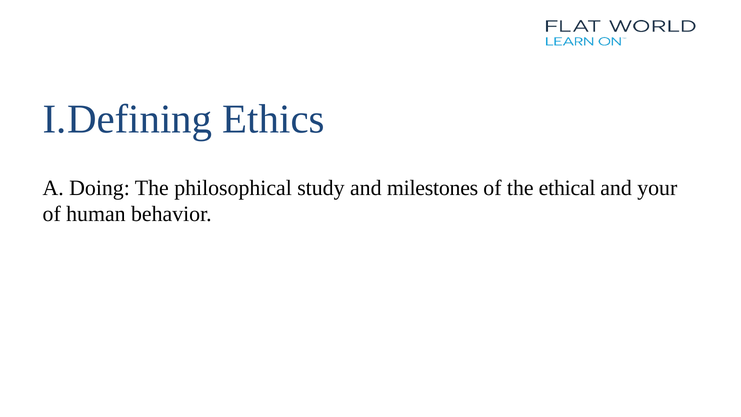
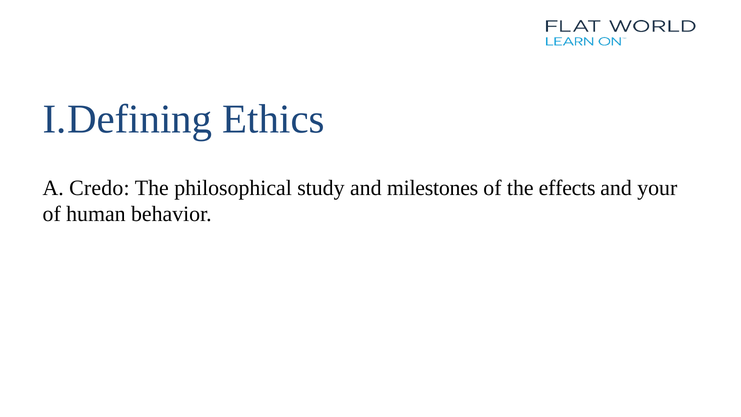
Doing: Doing -> Credo
ethical: ethical -> effects
